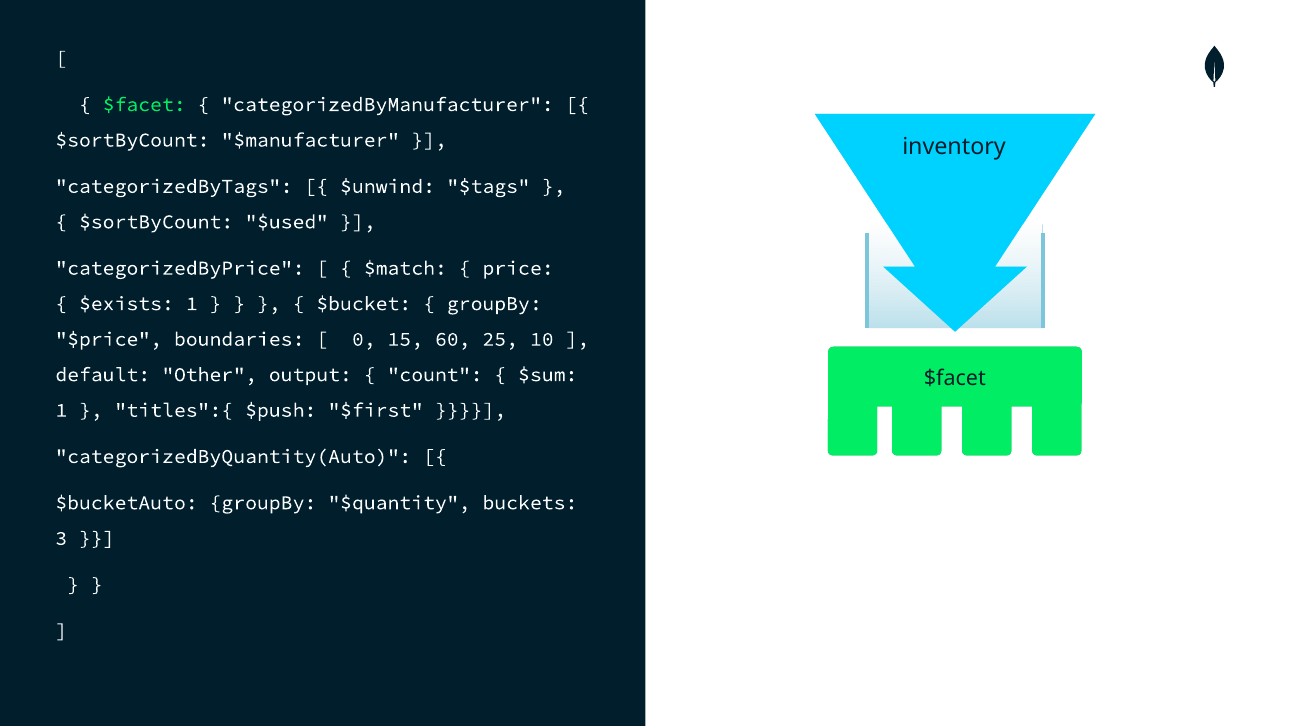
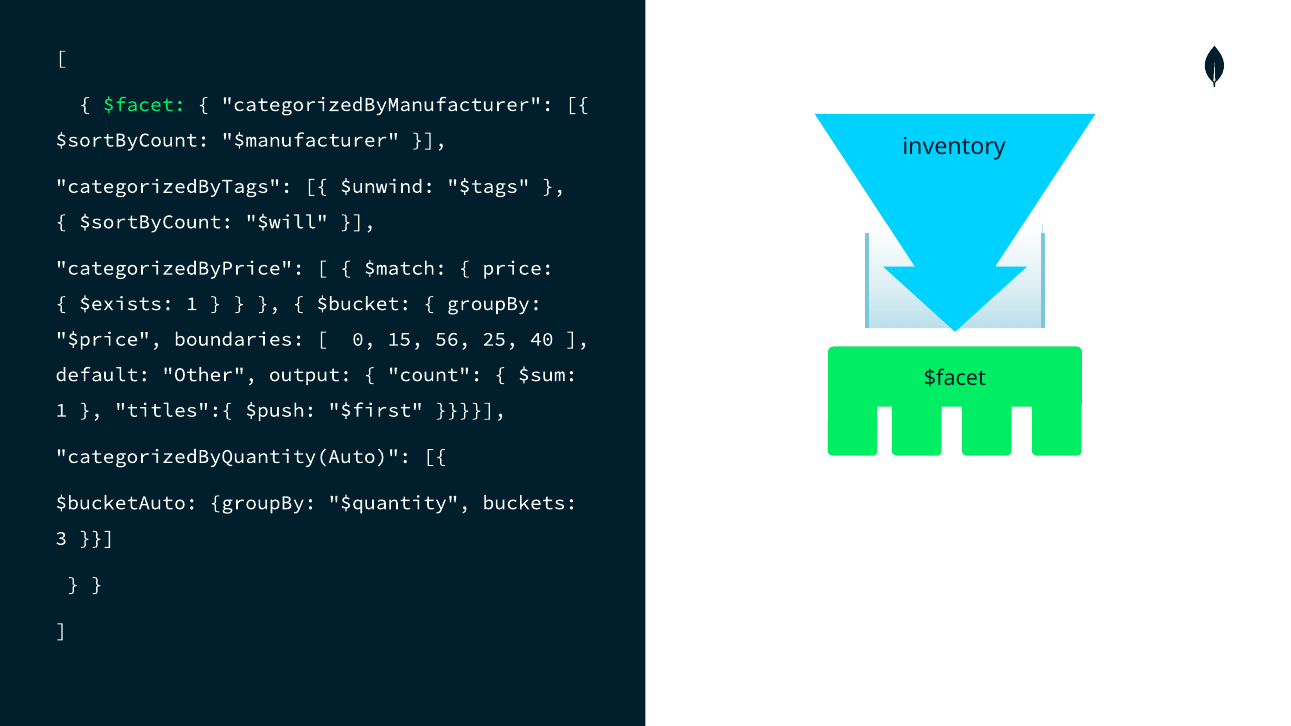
$used: $used -> $will
60: 60 -> 56
10: 10 -> 40
